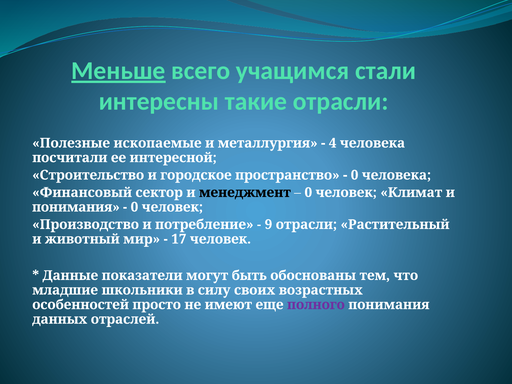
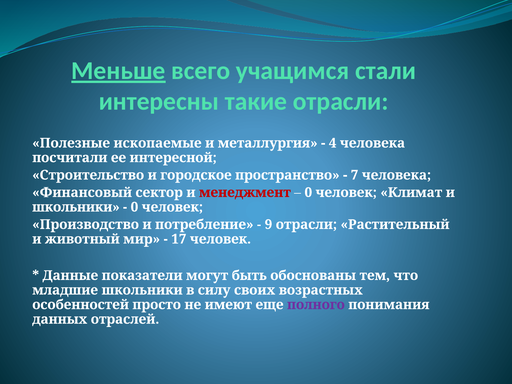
0 at (355, 175): 0 -> 7
менеджмент colour: black -> red
понимания at (76, 207): понимания -> школьники
